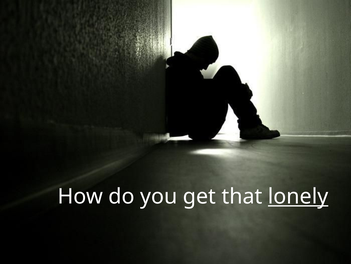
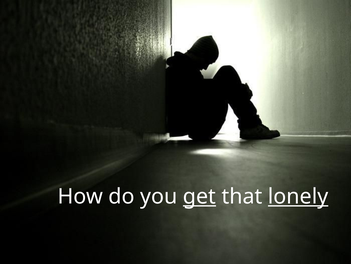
get underline: none -> present
